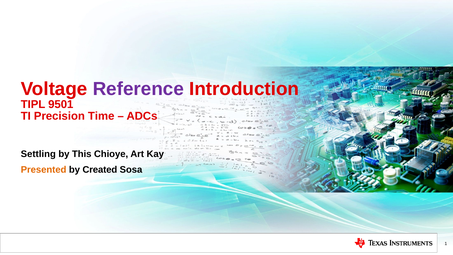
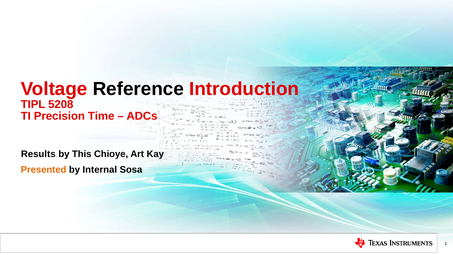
Reference colour: purple -> black
9501: 9501 -> 5208
Settling: Settling -> Results
Created: Created -> Internal
